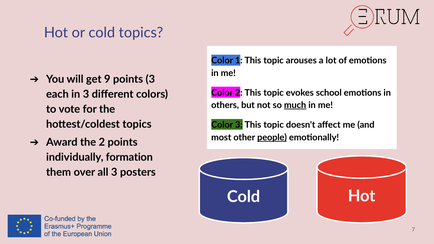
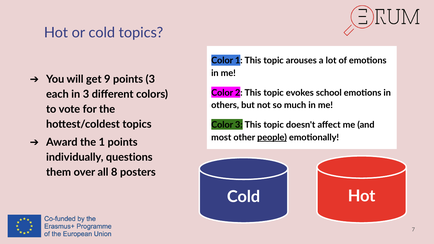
much underline: present -> none
the 2: 2 -> 1
formation: formation -> questions
all 3: 3 -> 8
